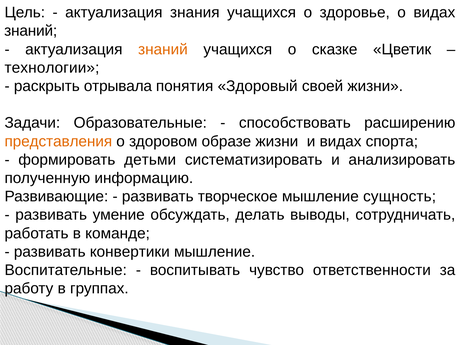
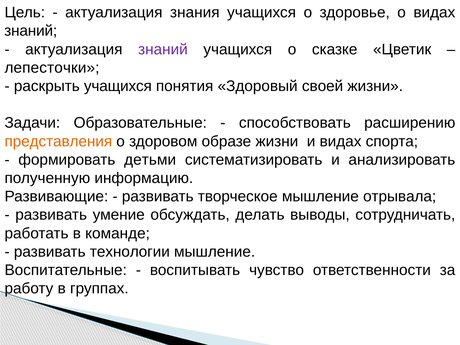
знаний at (163, 49) colour: orange -> purple
технологии: технологии -> лепесточки
раскрыть отрывала: отрывала -> учащихся
сущность: сущность -> отрывала
конвертики: конвертики -> технологии
